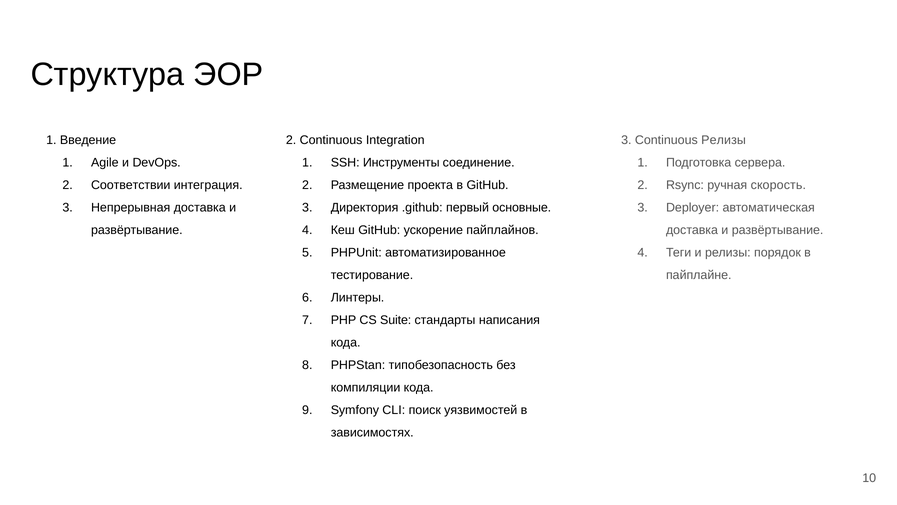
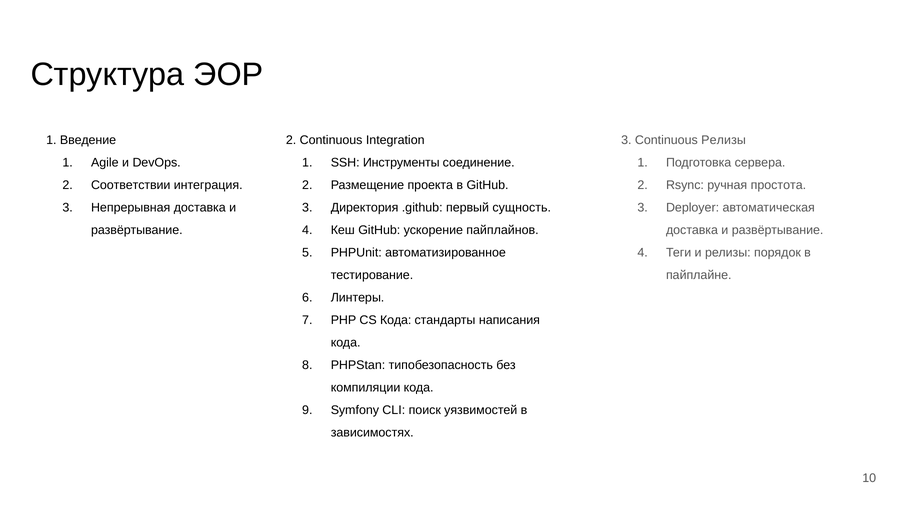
скорость: скорость -> простота
основные: основные -> сущность
CS Suite: Suite -> Кода
